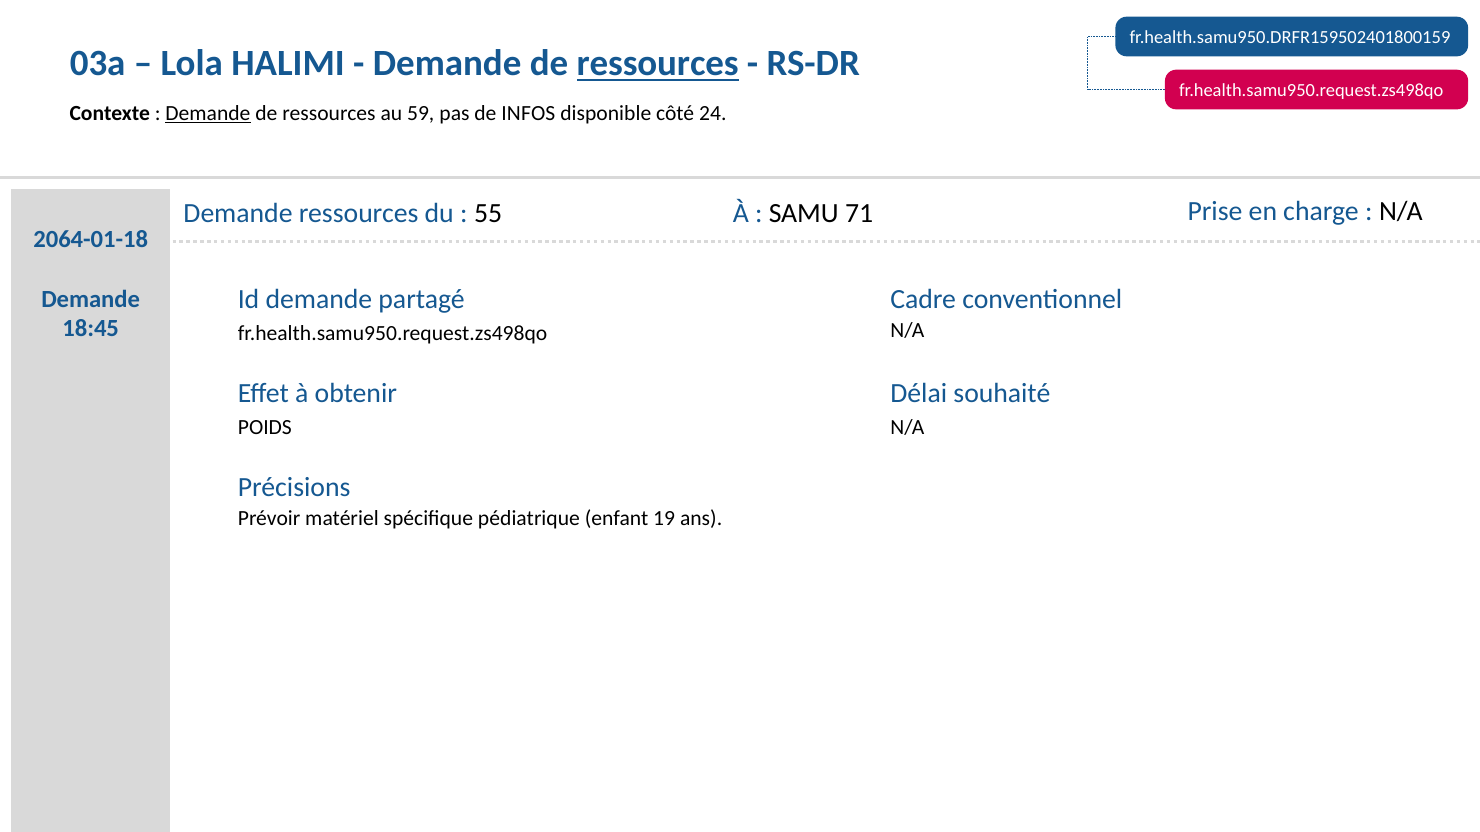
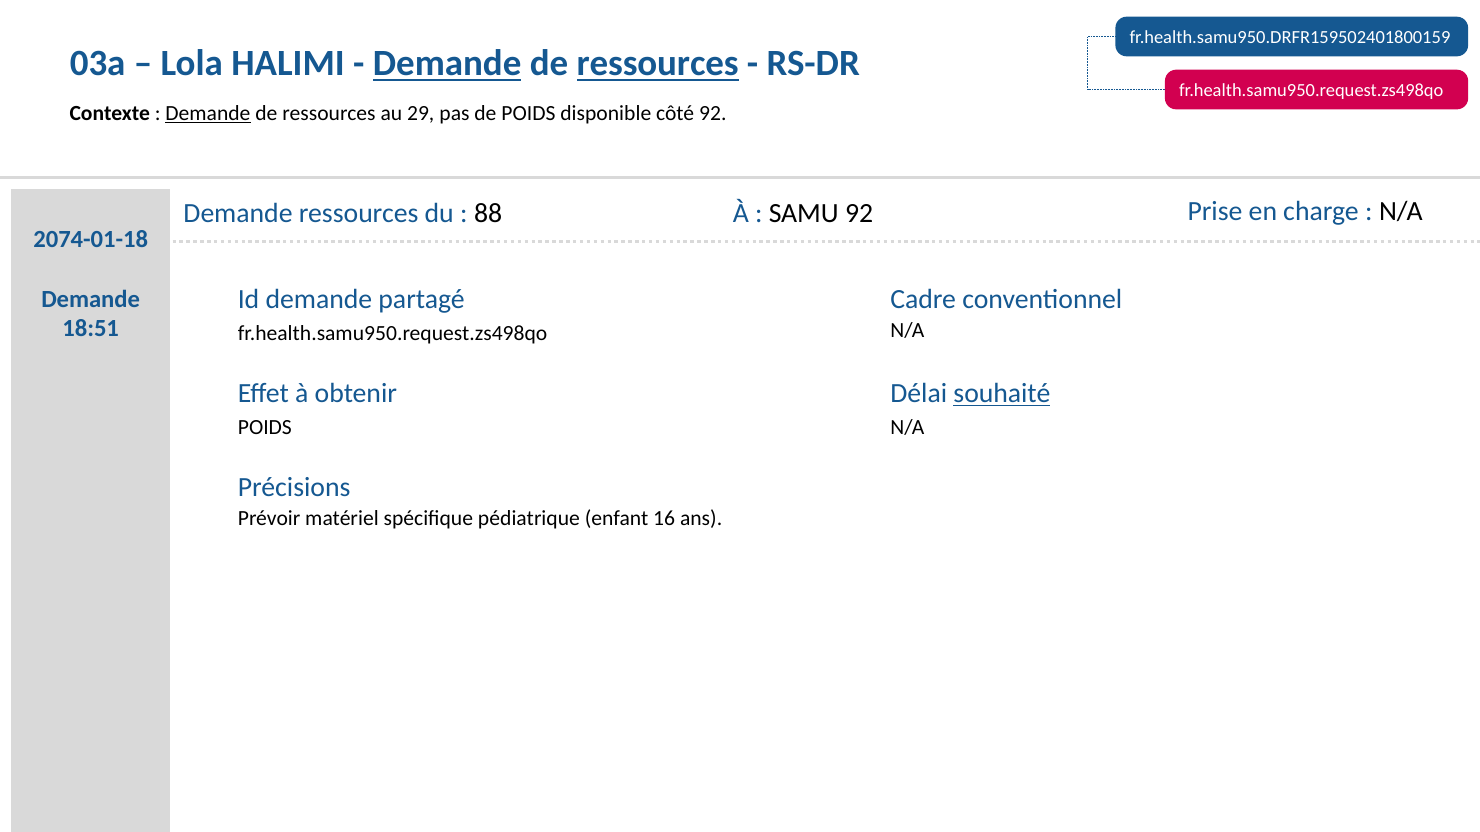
Demande at (447, 64) underline: none -> present
59: 59 -> 29
de INFOS: INFOS -> POIDS
côté 24: 24 -> 92
55: 55 -> 88
SAMU 71: 71 -> 92
2064-01-18: 2064-01-18 -> 2074-01-18
18:45: 18:45 -> 18:51
souhaité underline: none -> present
19: 19 -> 16
